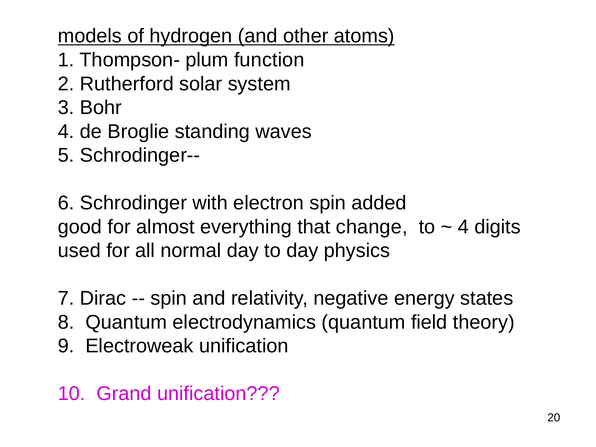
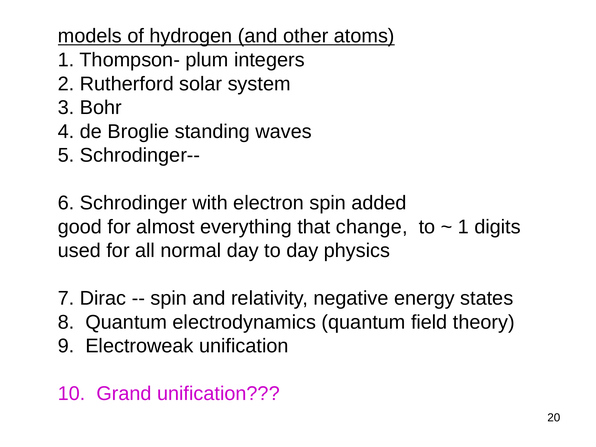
function: function -> integers
4 at (463, 227): 4 -> 1
